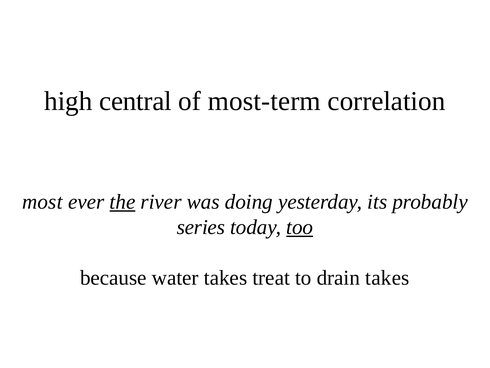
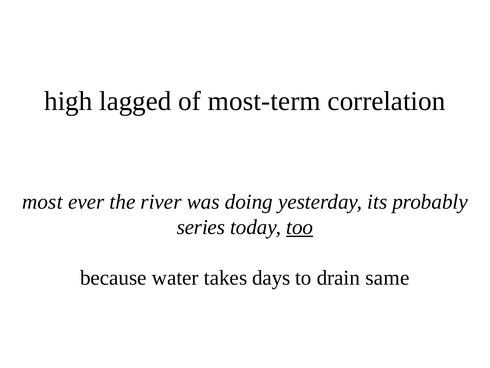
central: central -> lagged
the underline: present -> none
treat: treat -> days
drain takes: takes -> same
